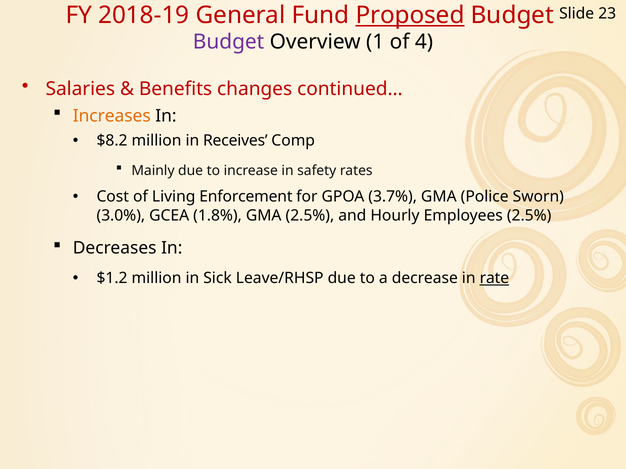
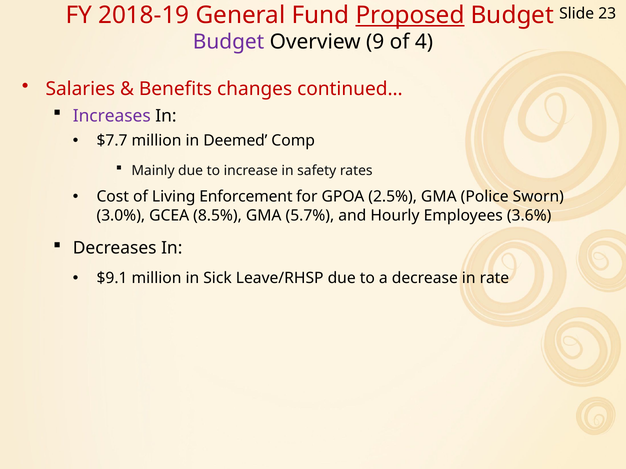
1: 1 -> 9
Increases colour: orange -> purple
$8.2: $8.2 -> $7.7
Receives: Receives -> Deemed
3.7%: 3.7% -> 2.5%
1.8%: 1.8% -> 8.5%
GMA 2.5%: 2.5% -> 5.7%
Employees 2.5%: 2.5% -> 3.6%
$1.2: $1.2 -> $9.1
rate underline: present -> none
